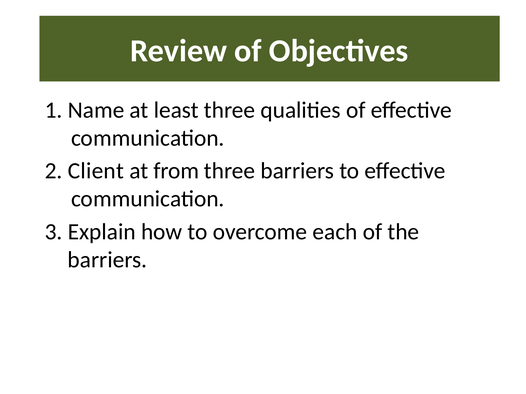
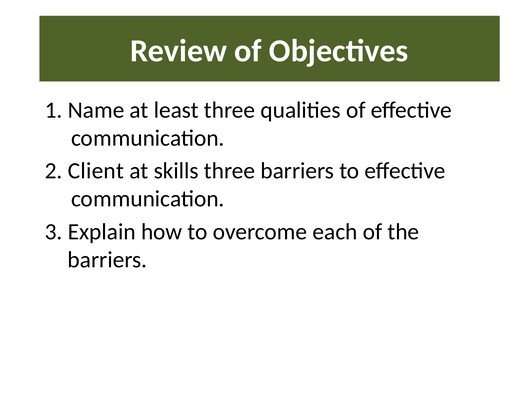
from: from -> skills
